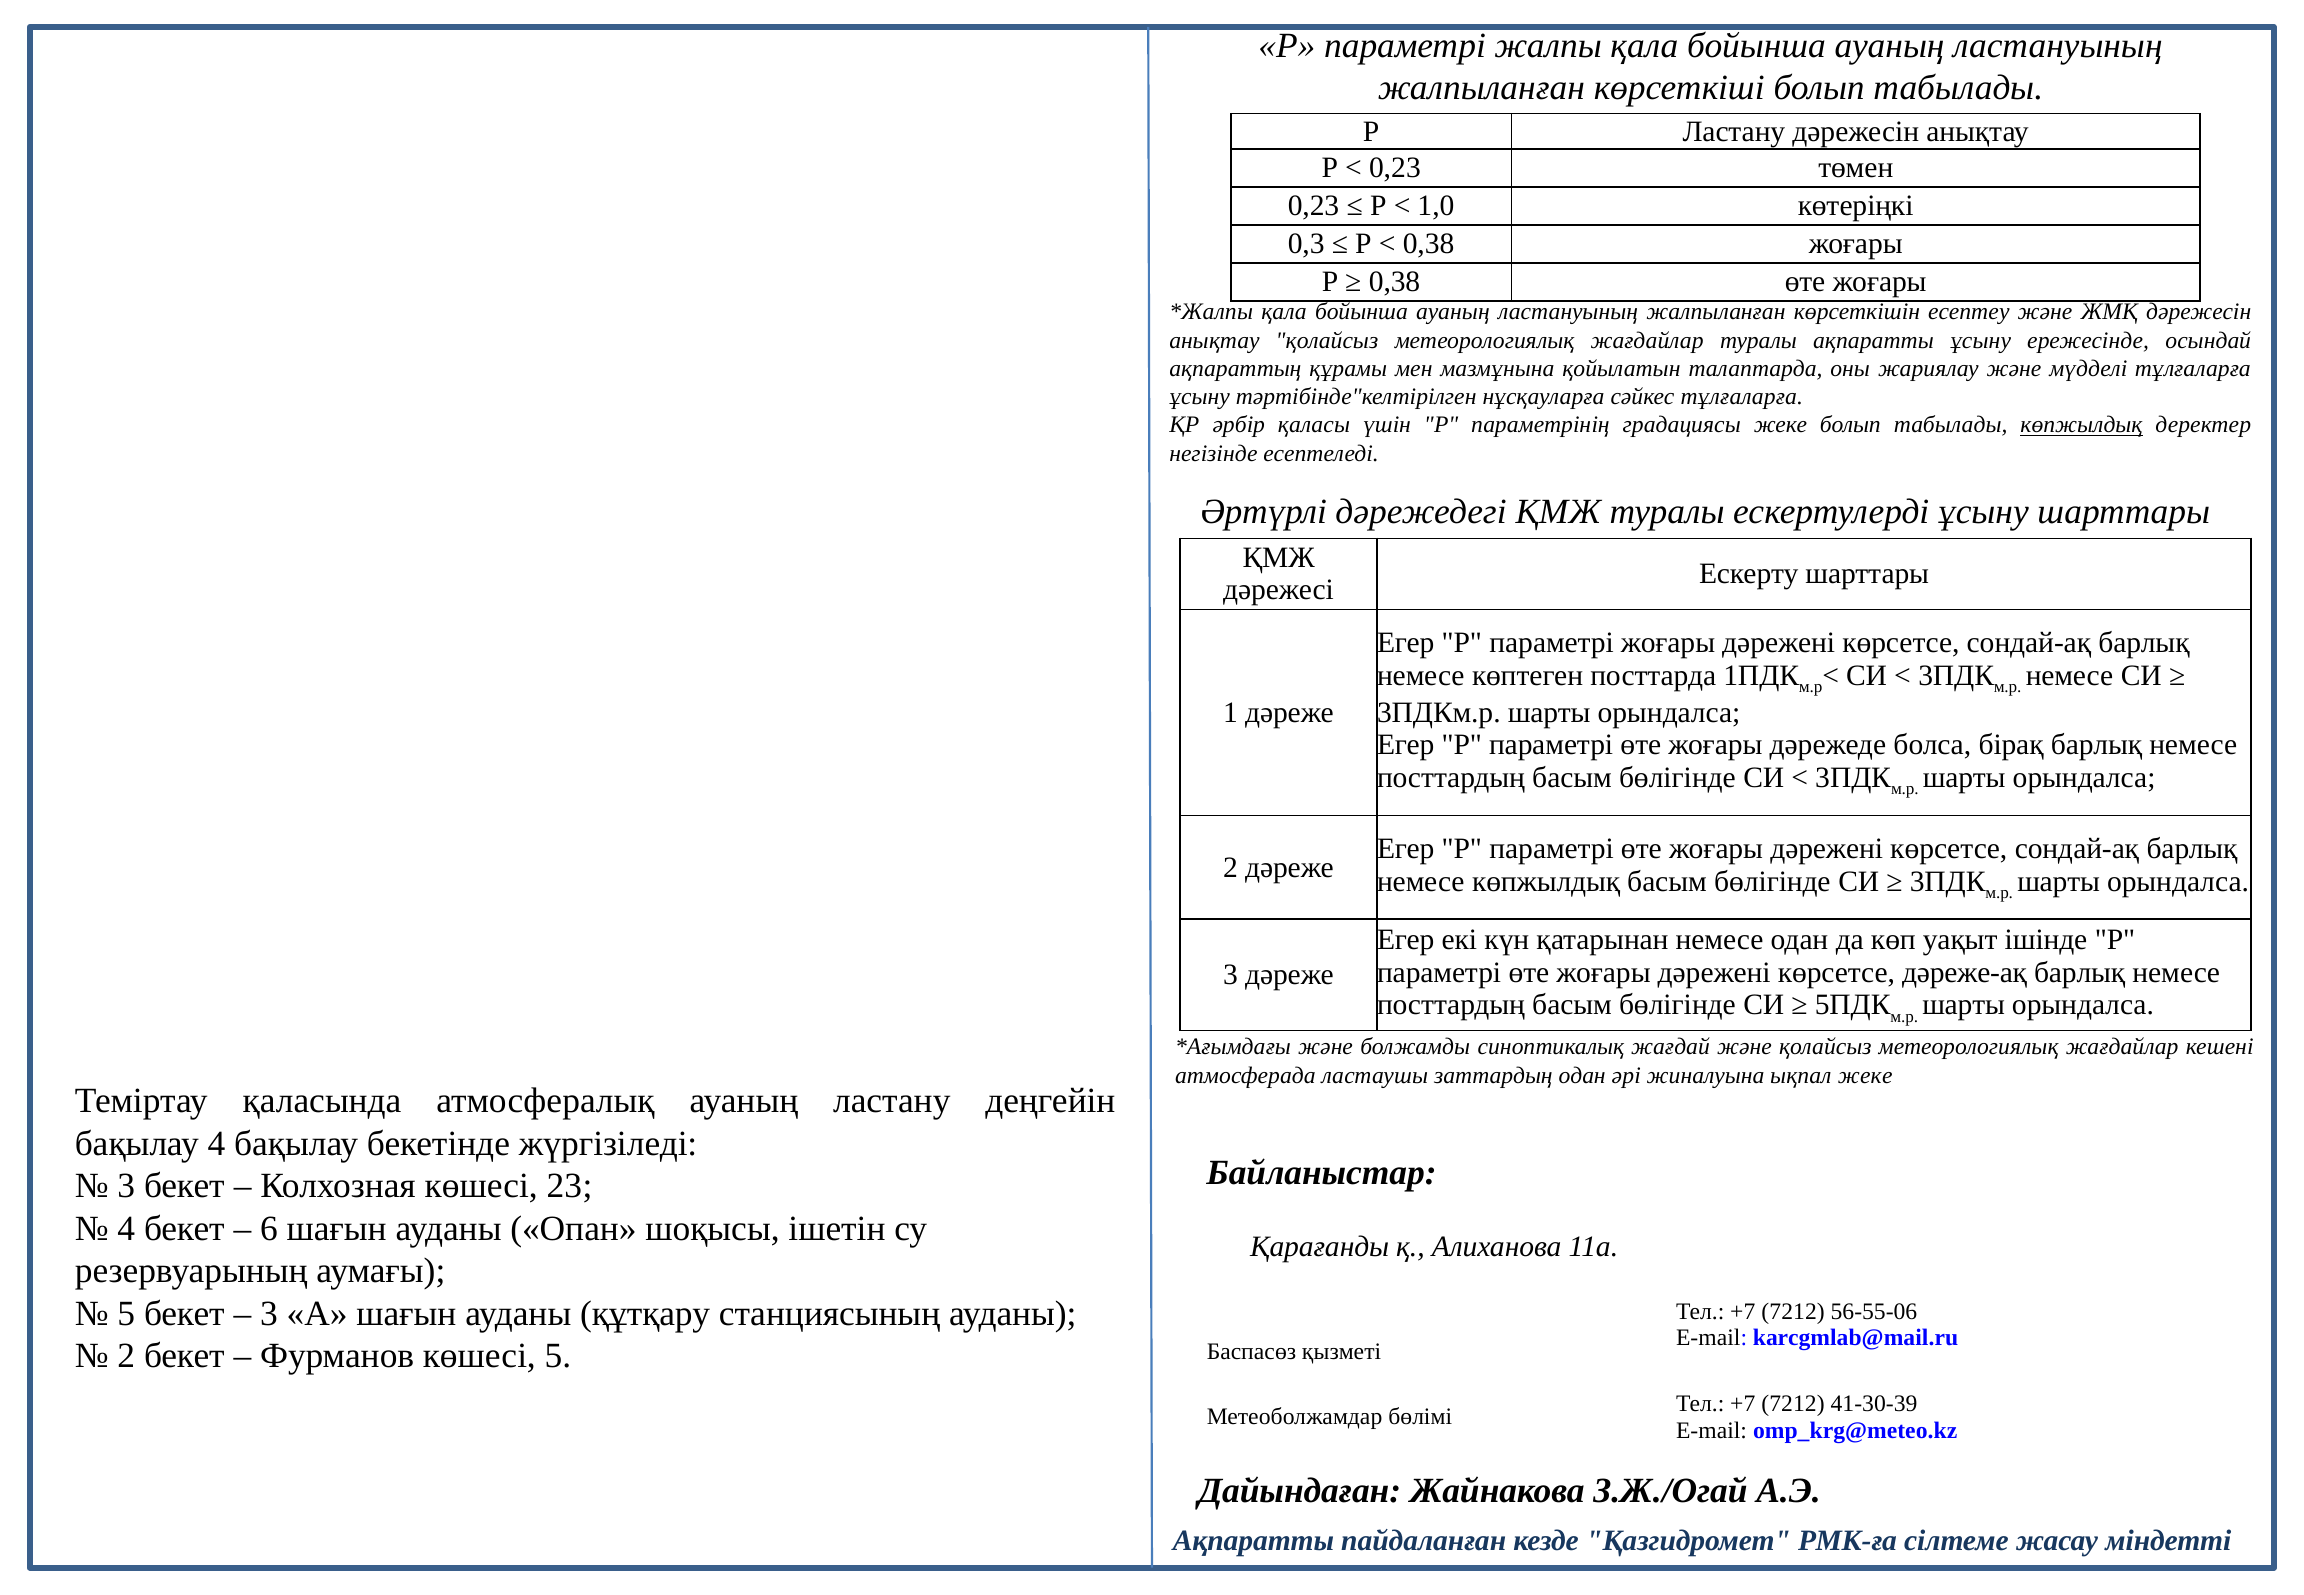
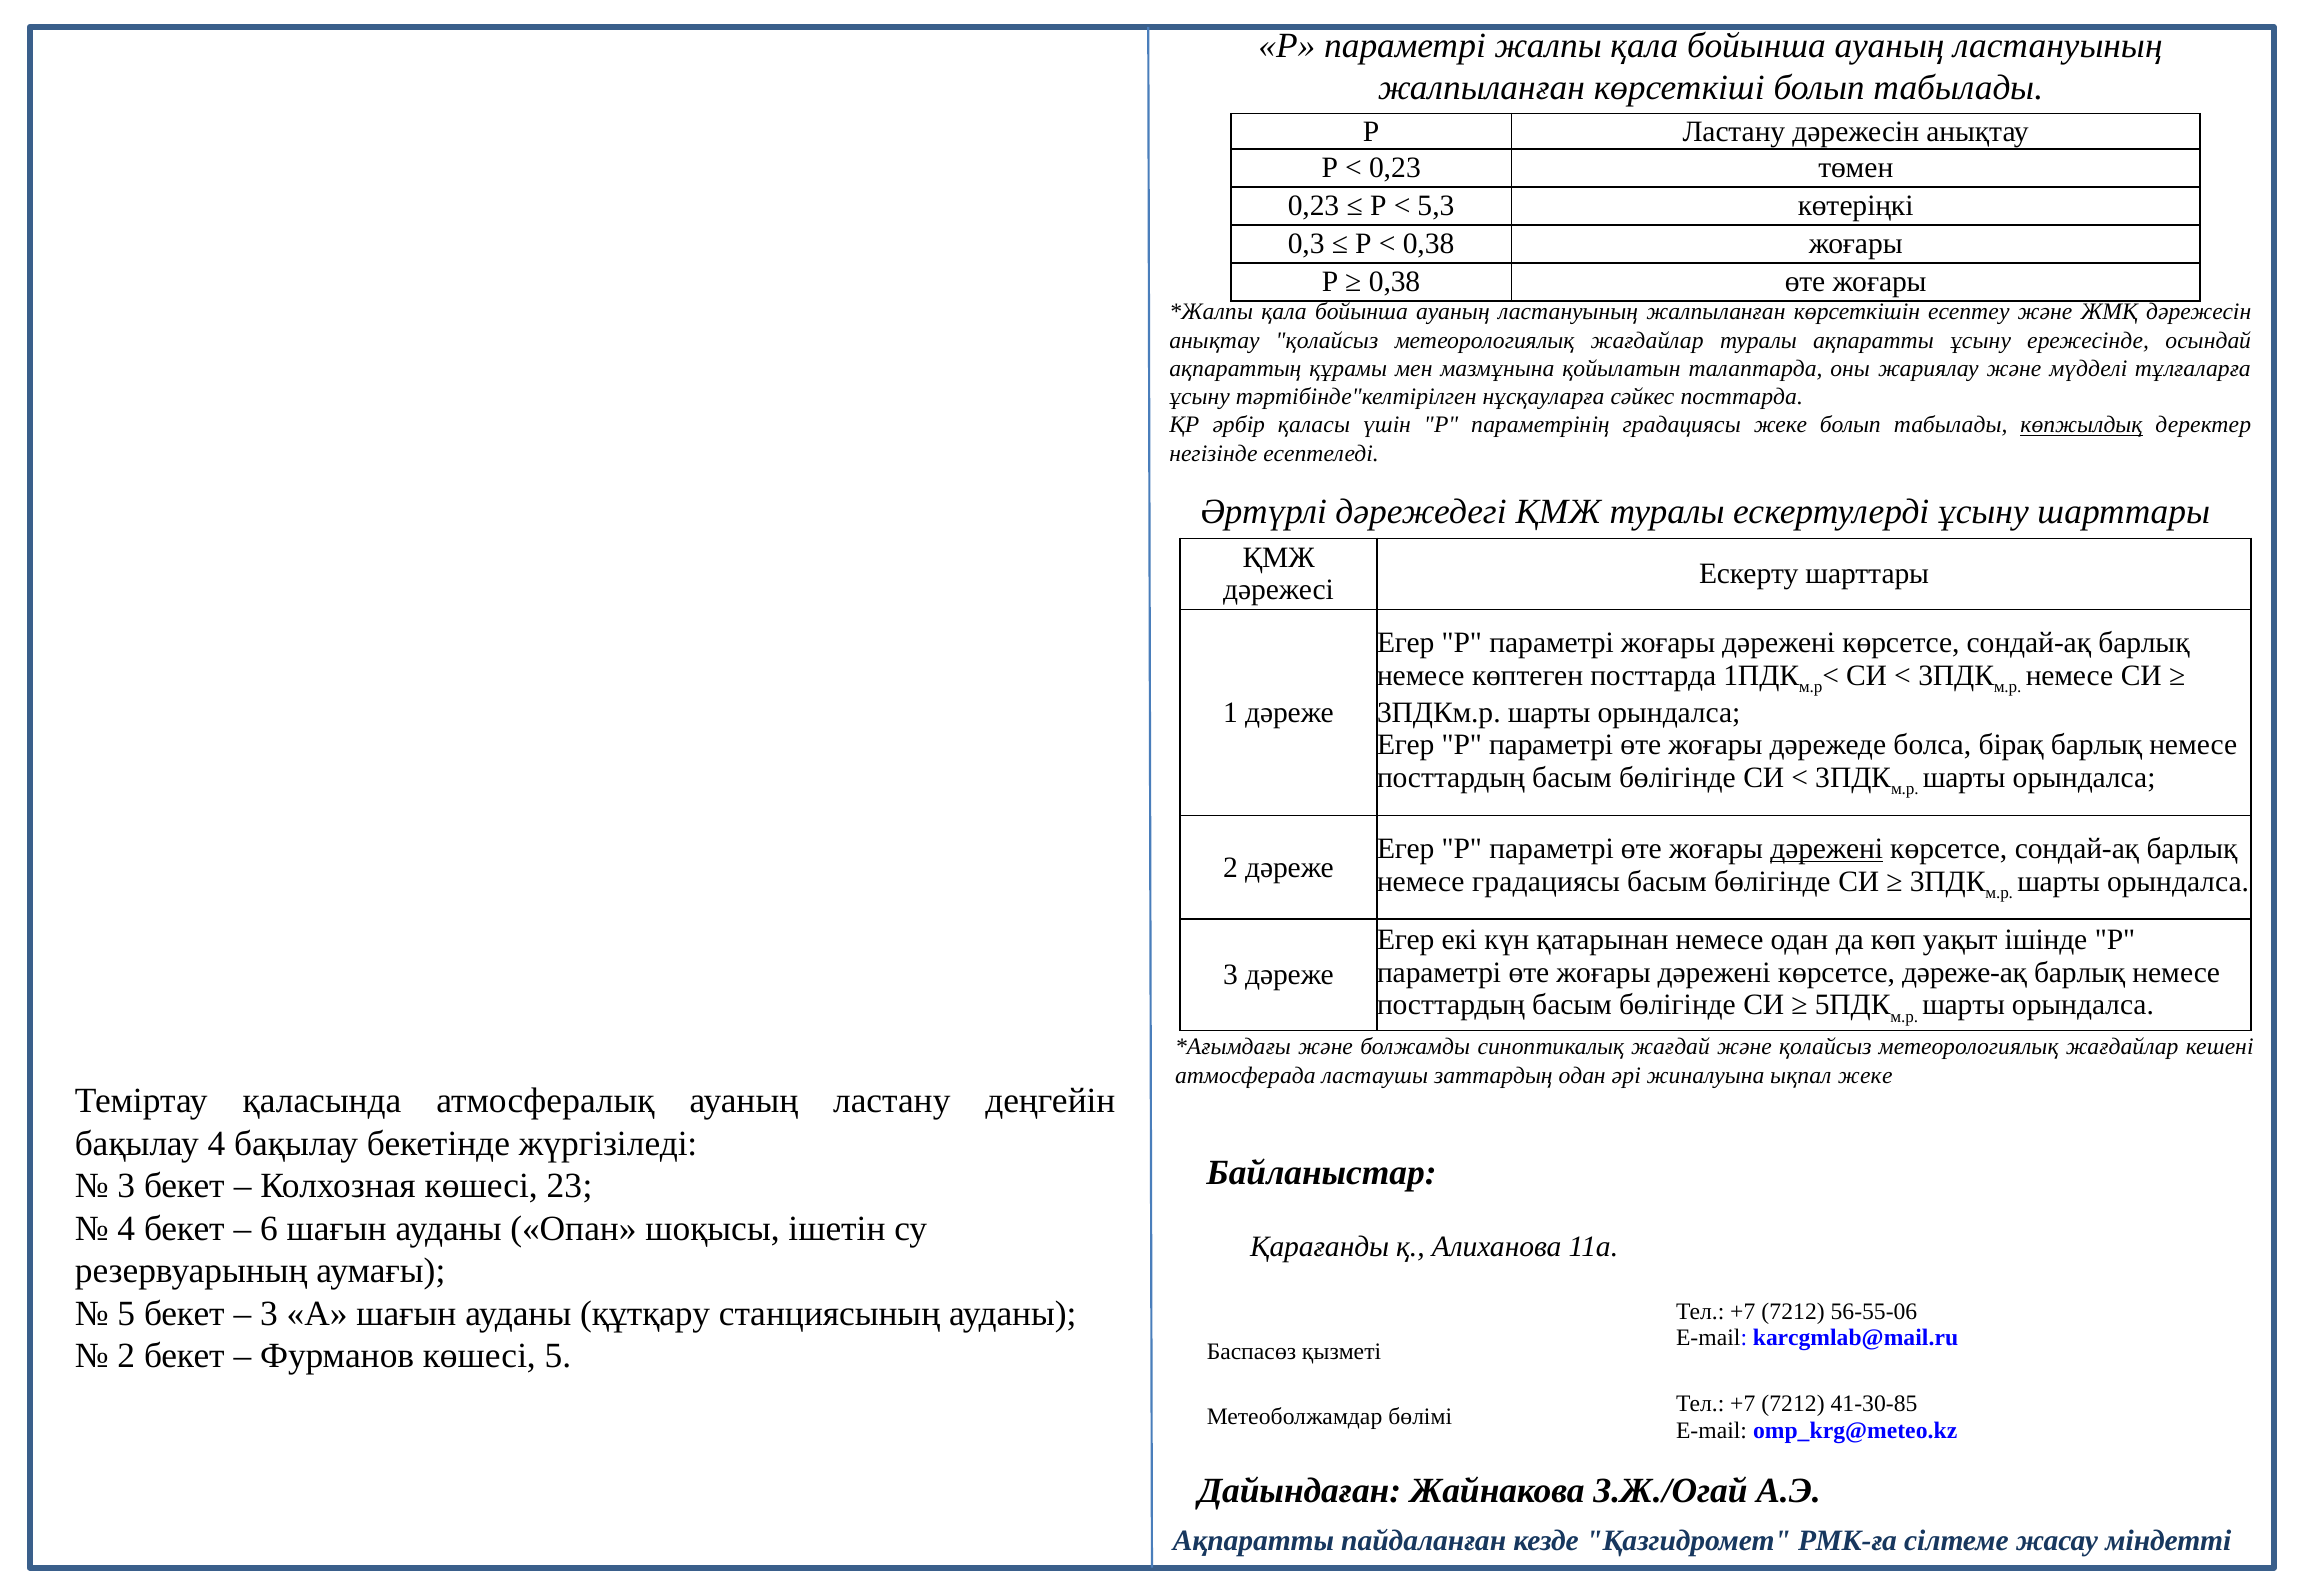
1,0: 1,0 -> 5,3
сәйкес тұлғаларға: тұлғаларға -> посттарда
дәрежені at (1827, 849) underline: none -> present
немесе көпжылдық: көпжылдық -> градациясы
41-30-39: 41-30-39 -> 41-30-85
